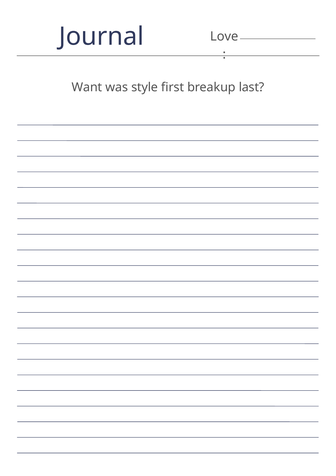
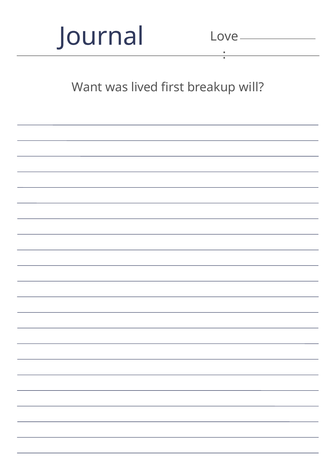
style: style -> lived
last: last -> will
